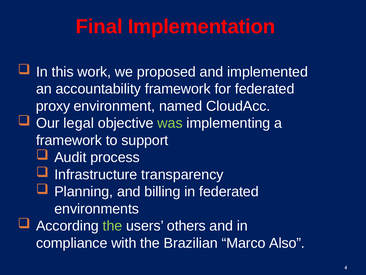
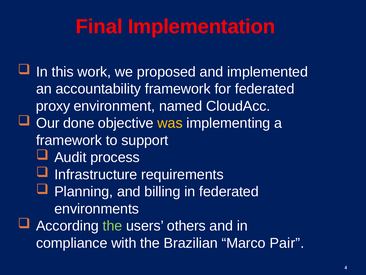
legal: legal -> done
was colour: light green -> yellow
transparency: transparency -> requirements
Also: Also -> Pair
